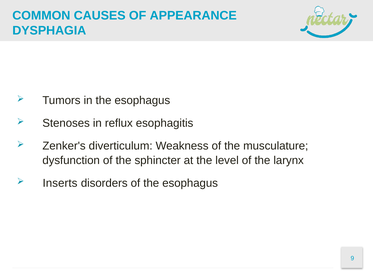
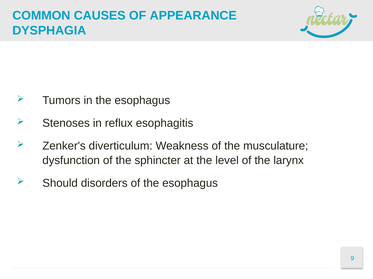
Inserts: Inserts -> Should
